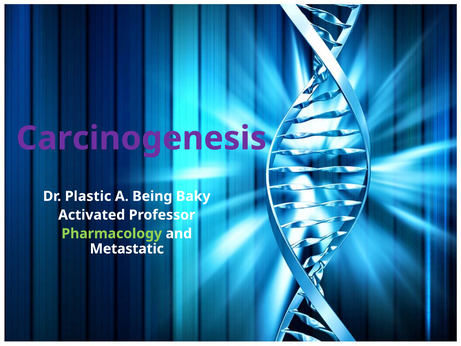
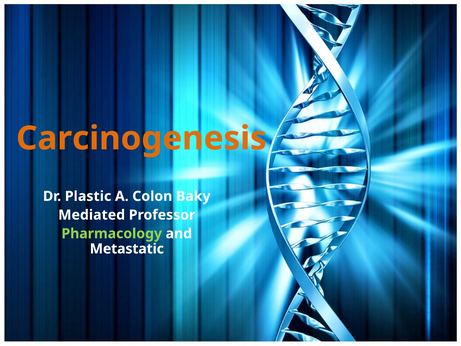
Carcinogenesis colour: purple -> orange
Being: Being -> Colon
Activated: Activated -> Mediated
